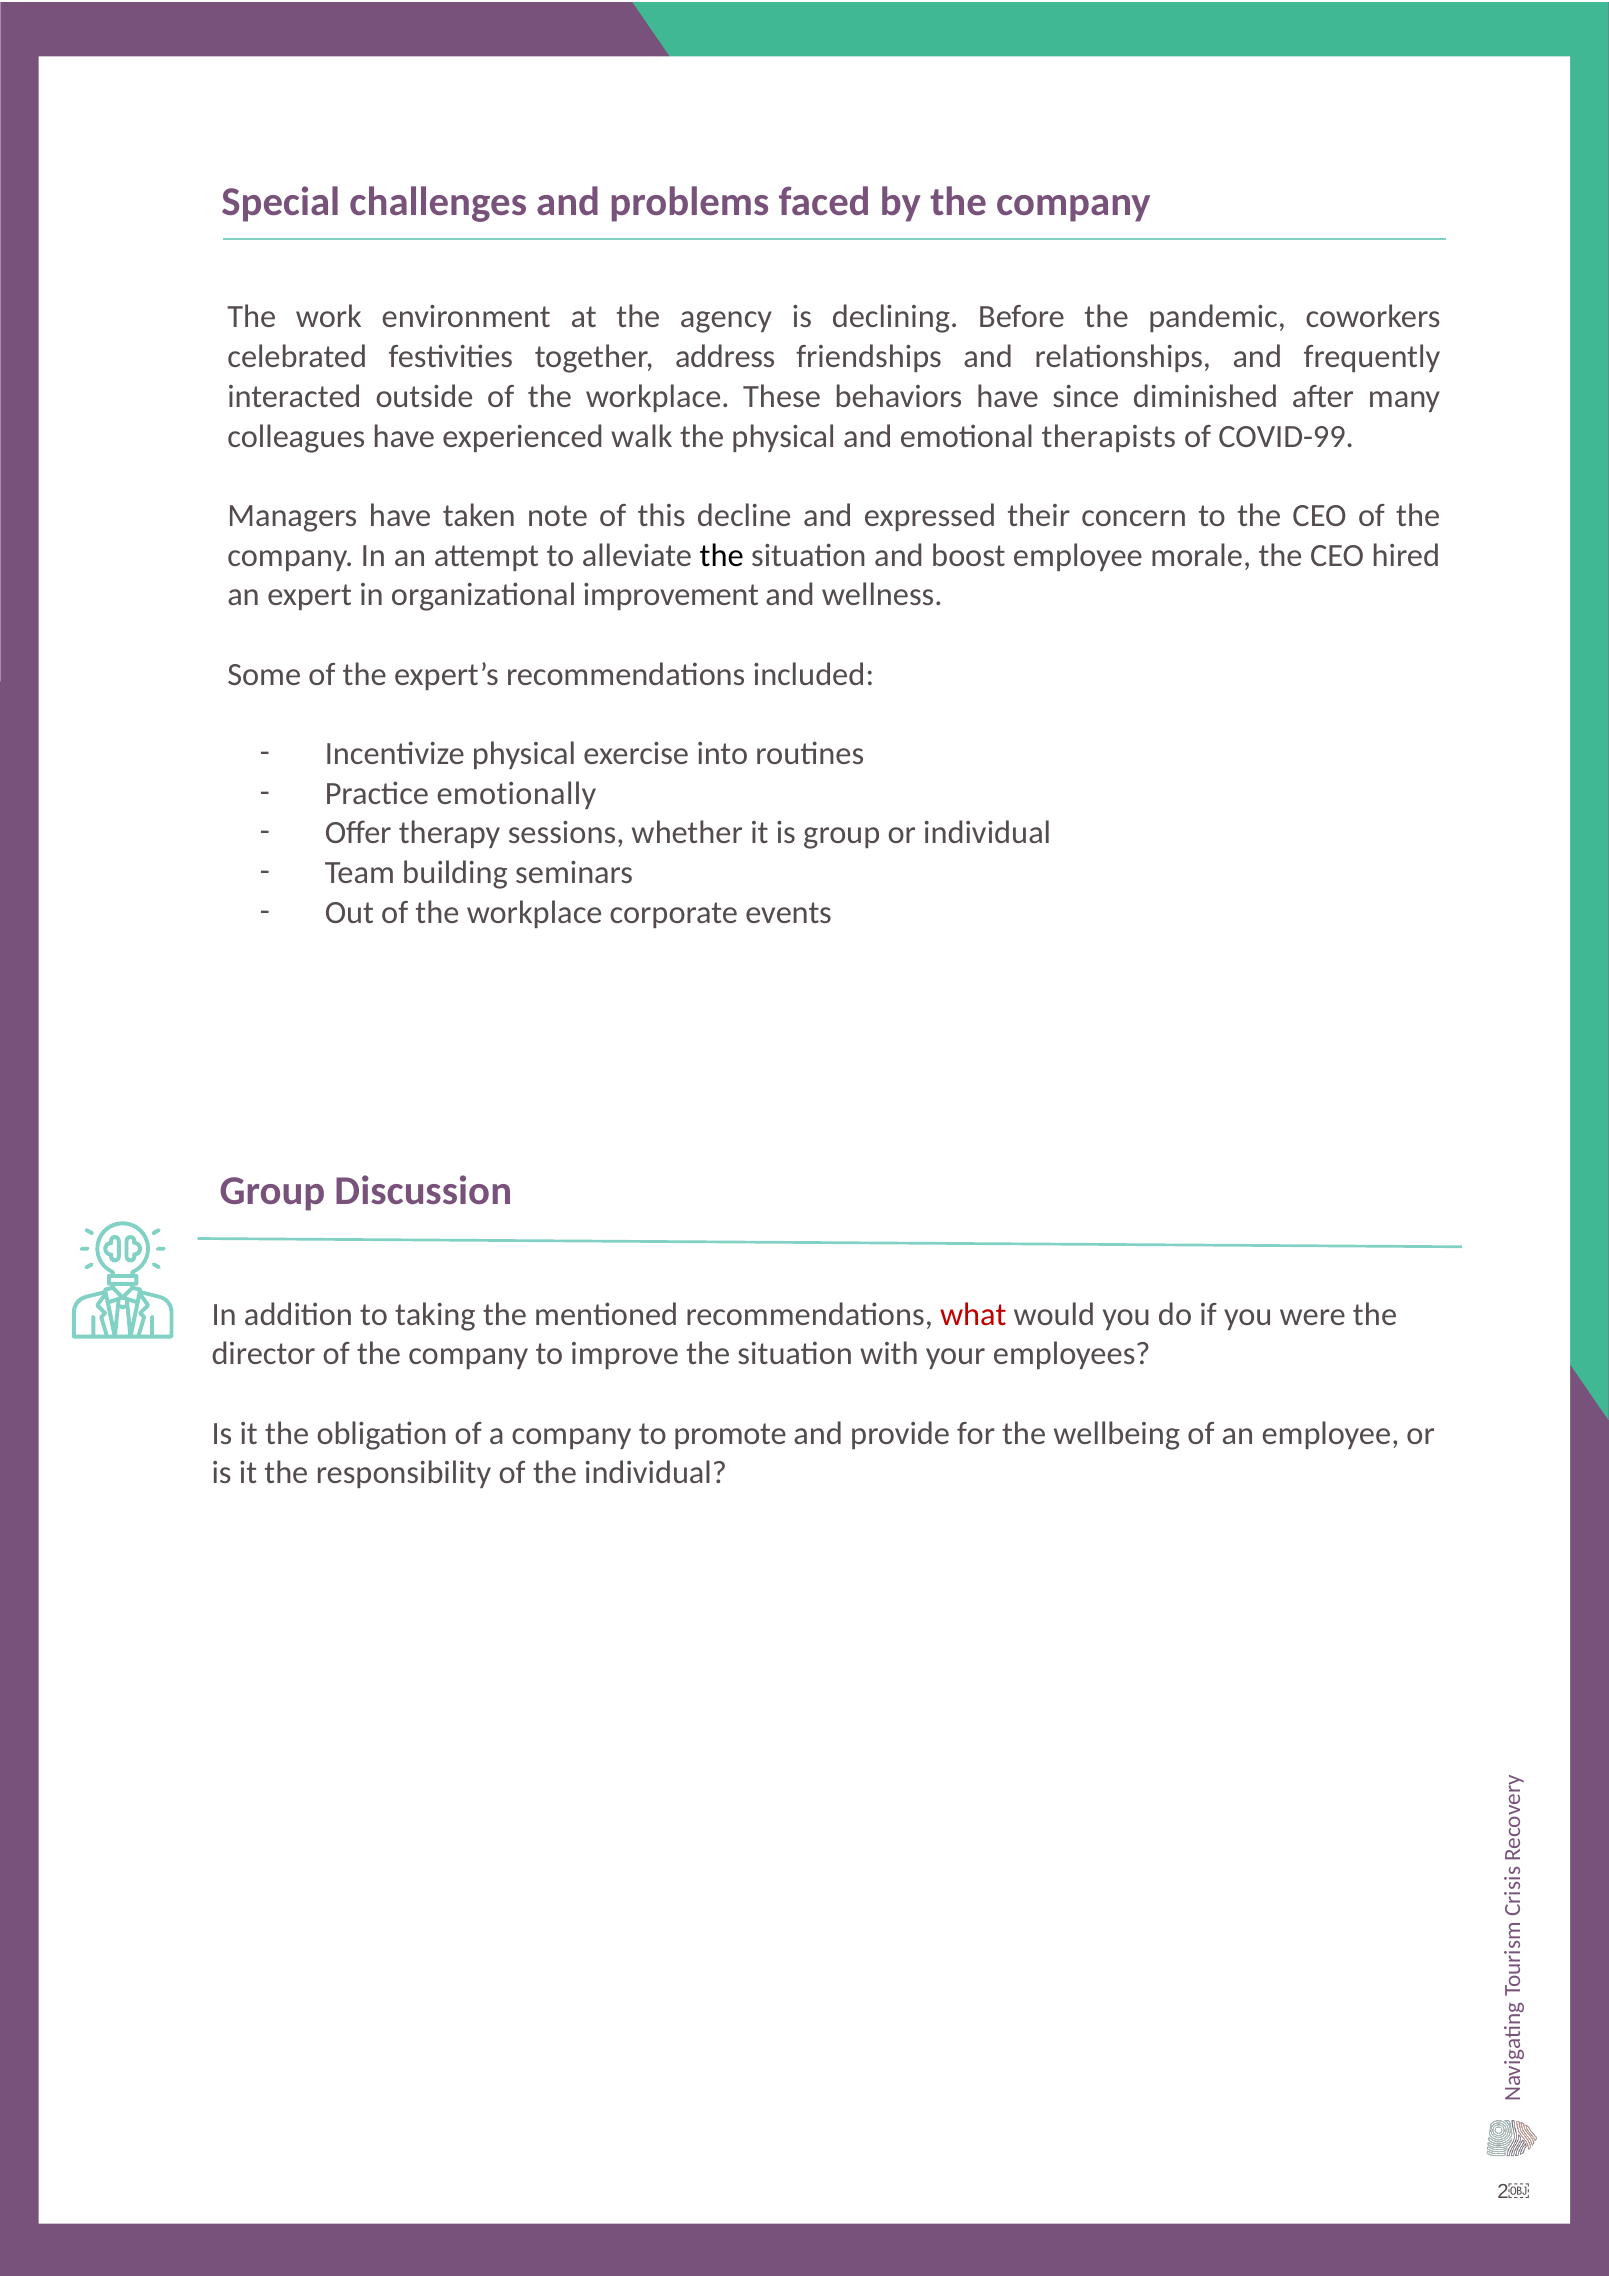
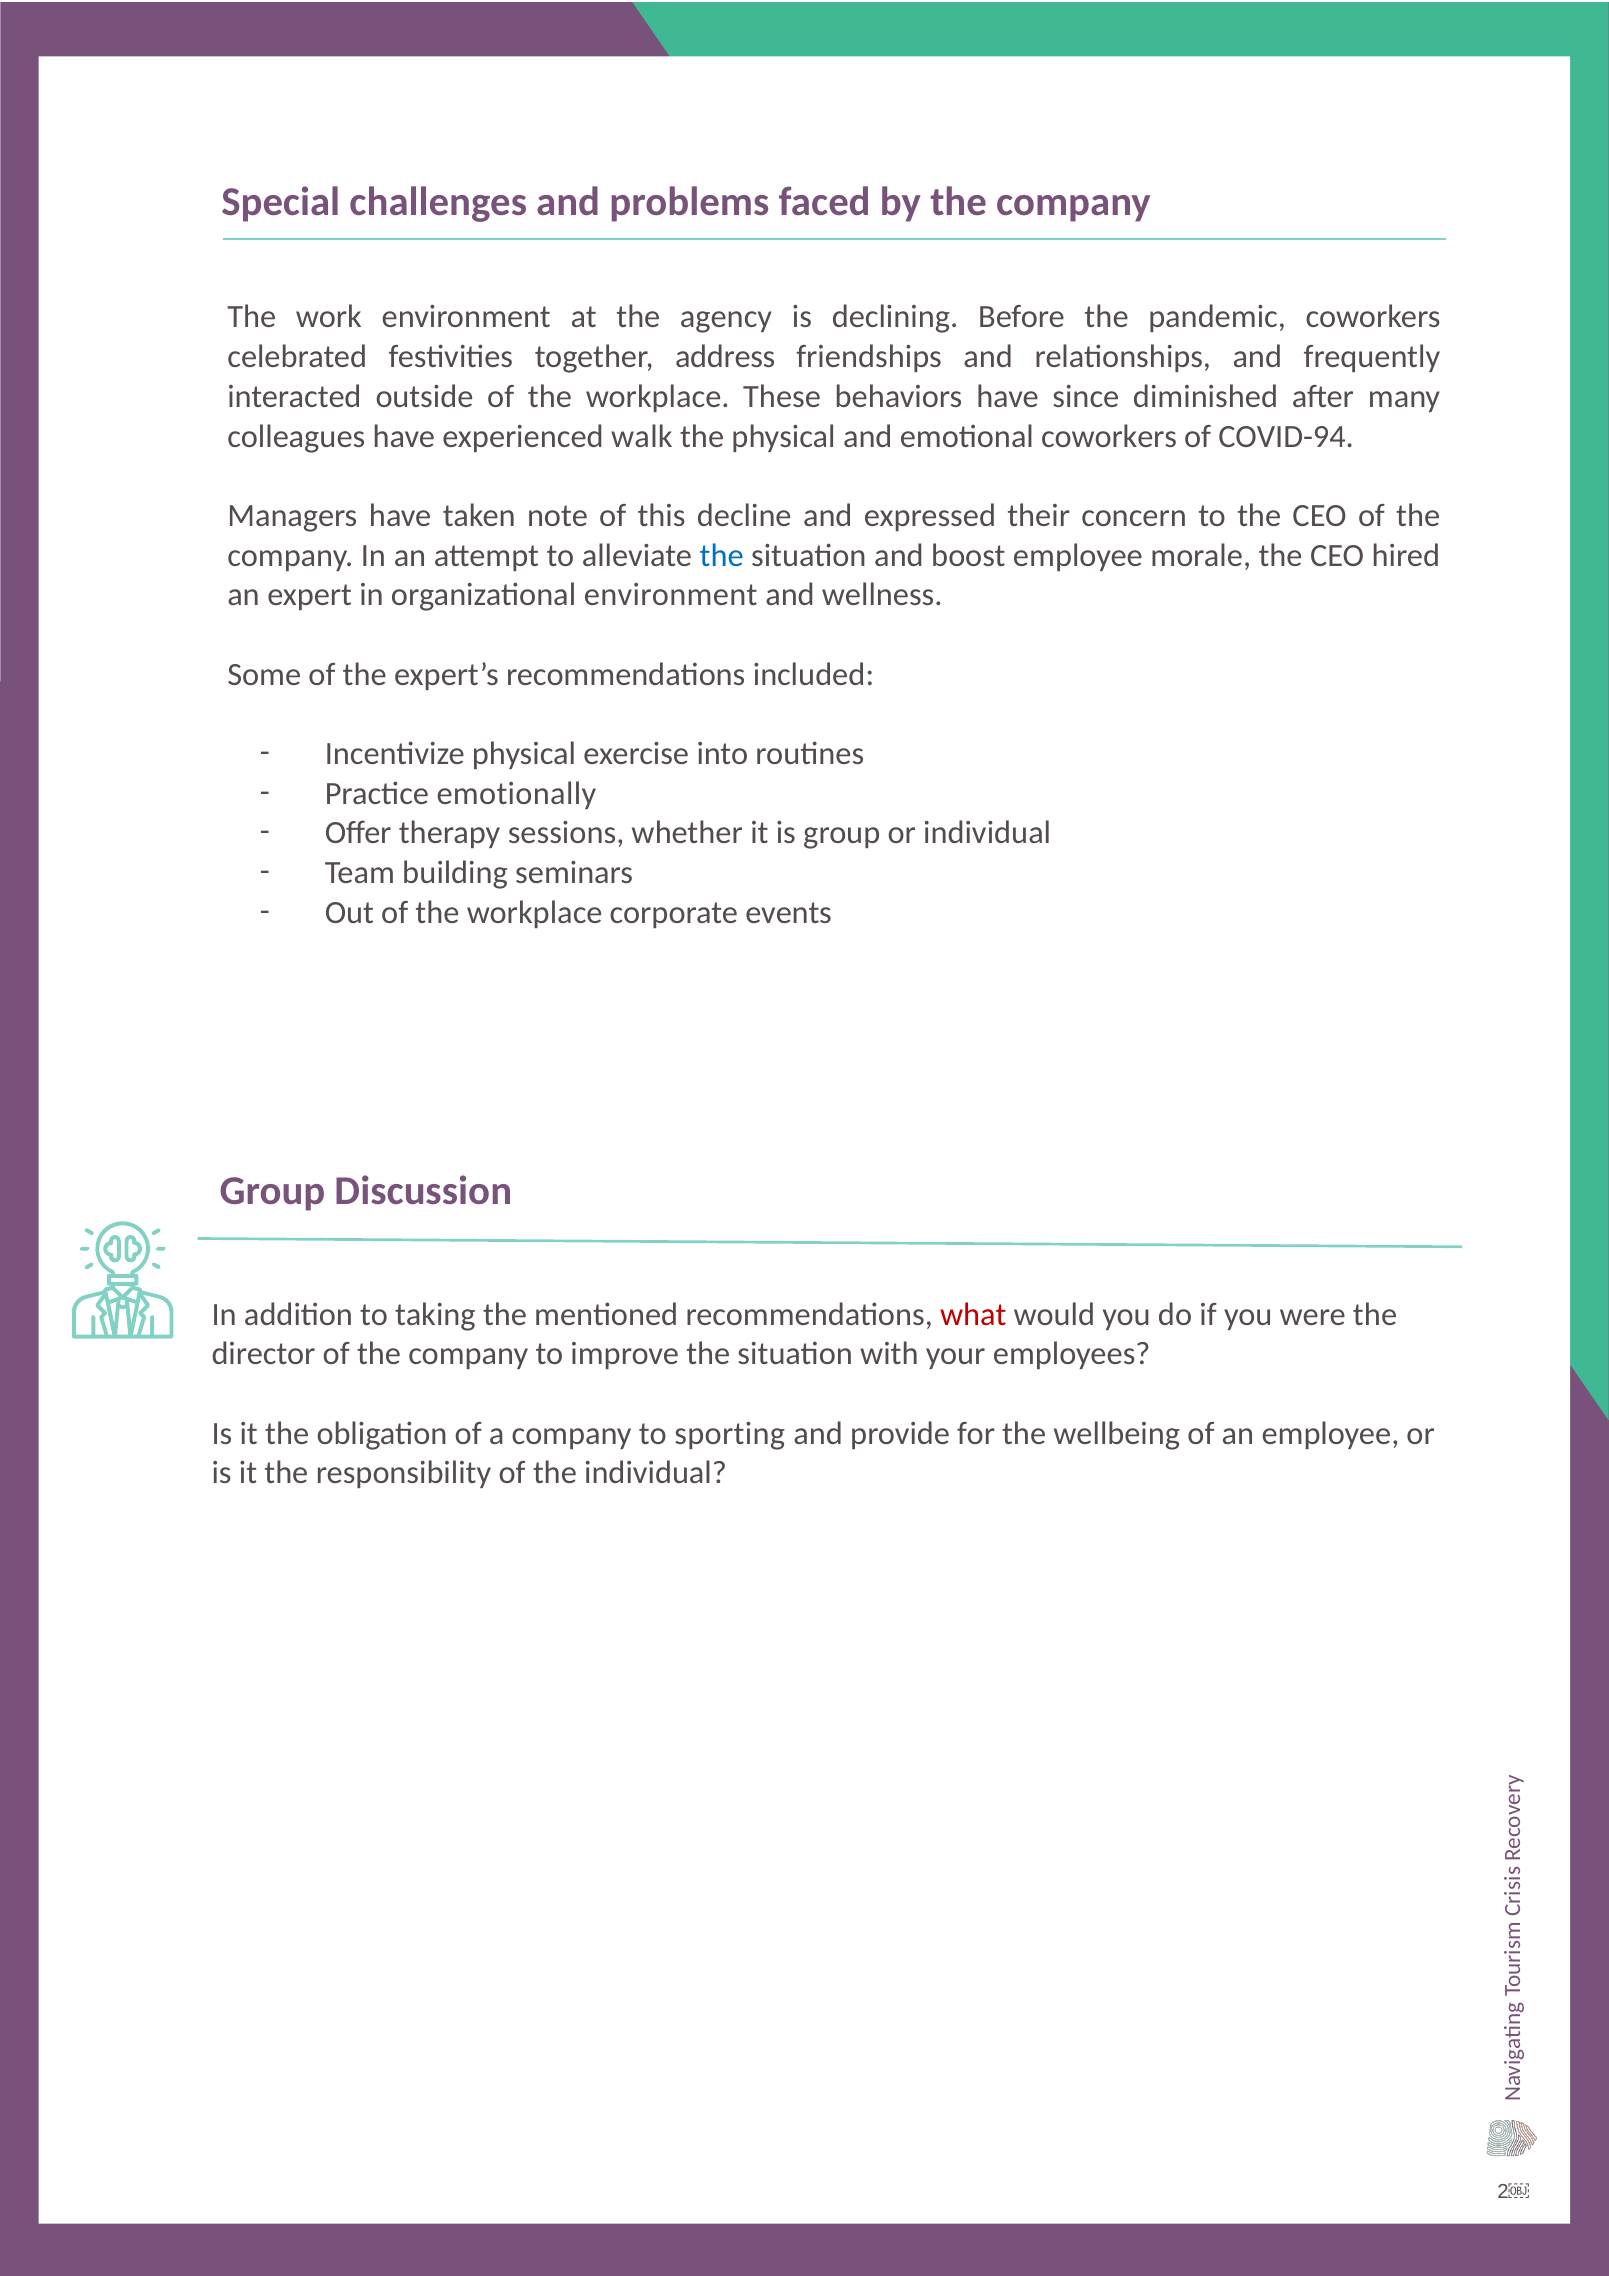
emotional therapists: therapists -> coworkers
COVID-99: COVID-99 -> COVID-94
the at (722, 555) colour: black -> blue
organizational improvement: improvement -> environment
promote: promote -> sporting
